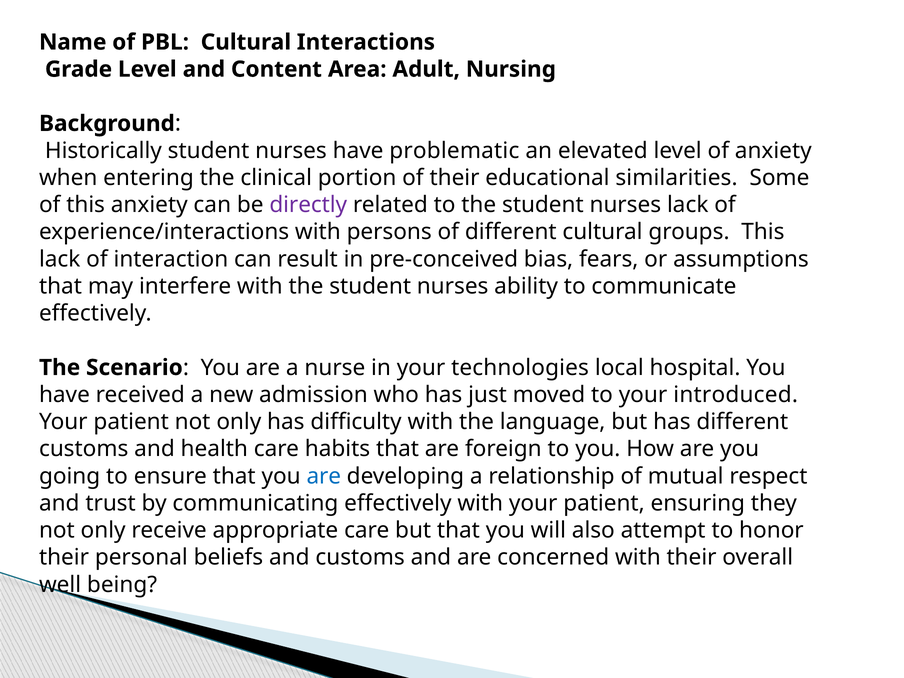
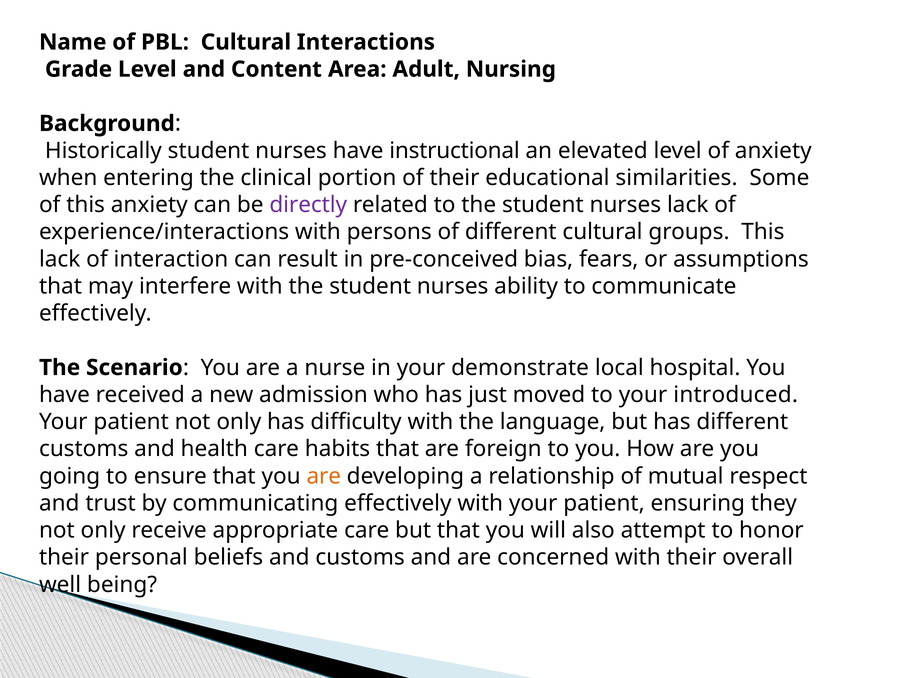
problematic: problematic -> instructional
technologies: technologies -> demonstrate
are at (324, 476) colour: blue -> orange
